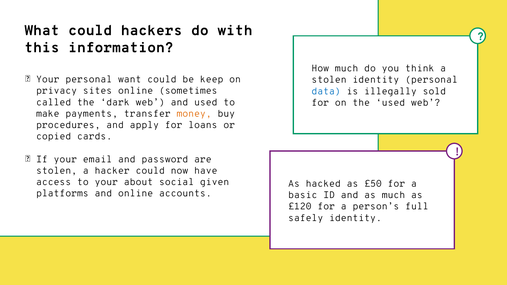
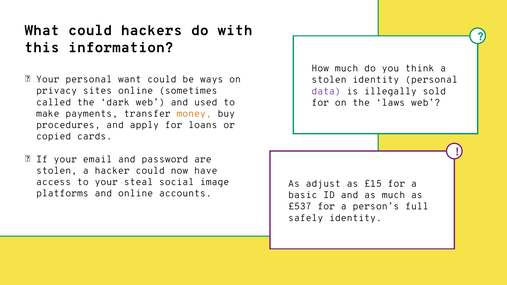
keep: keep -> ways
data colour: blue -> purple
the used: used -> laws
about: about -> steal
given: given -> image
hacked: hacked -> adjust
£50: £50 -> £15
£120: £120 -> £537
